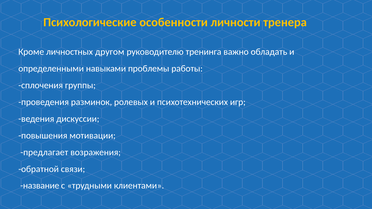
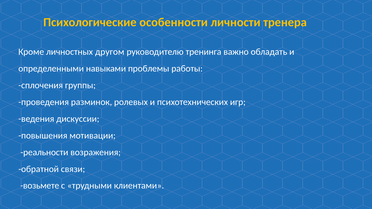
предлагает: предлагает -> реальности
название: название -> возьмете
